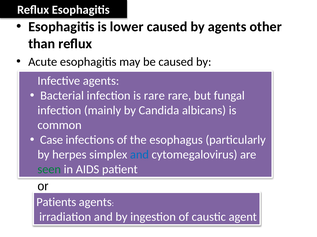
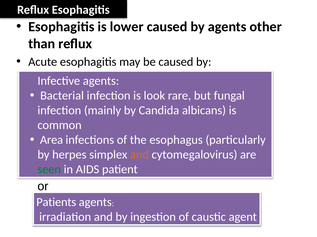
is rare: rare -> look
Case: Case -> Area
and at (139, 155) colour: blue -> orange
